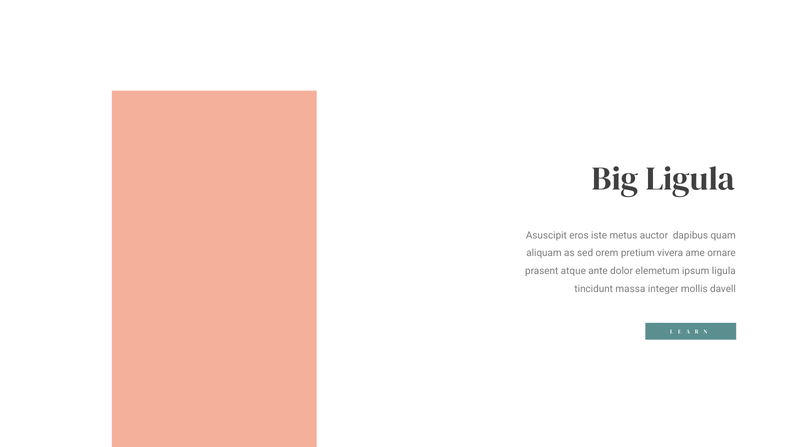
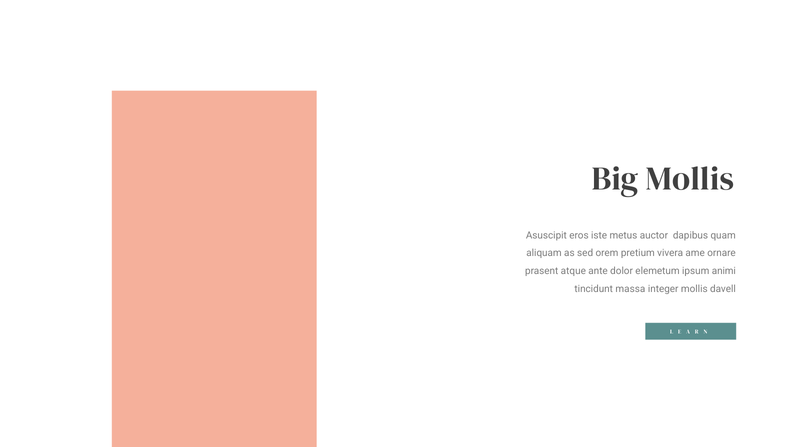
Big Ligula: Ligula -> Mollis
ipsum ligula: ligula -> animi
